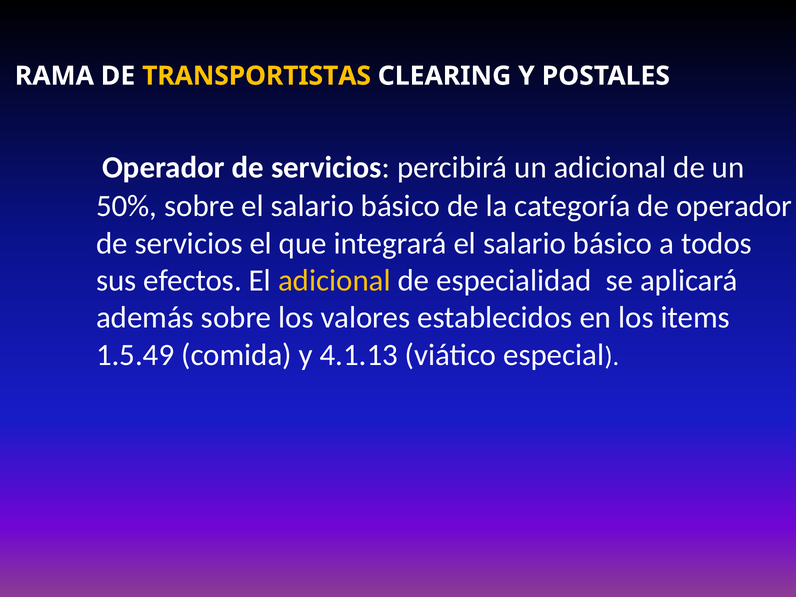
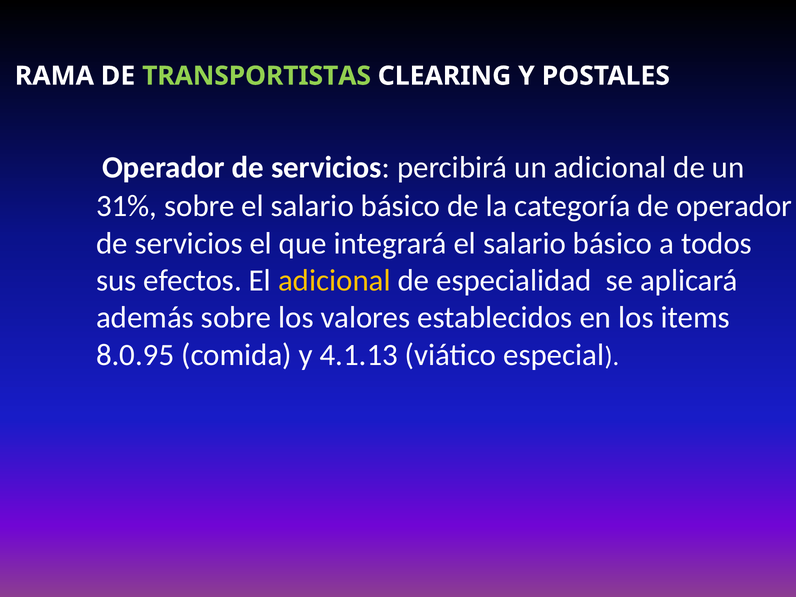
TRANSPORTISTAS colour: yellow -> light green
50%: 50% -> 31%
1.5.49: 1.5.49 -> 8.0.95
